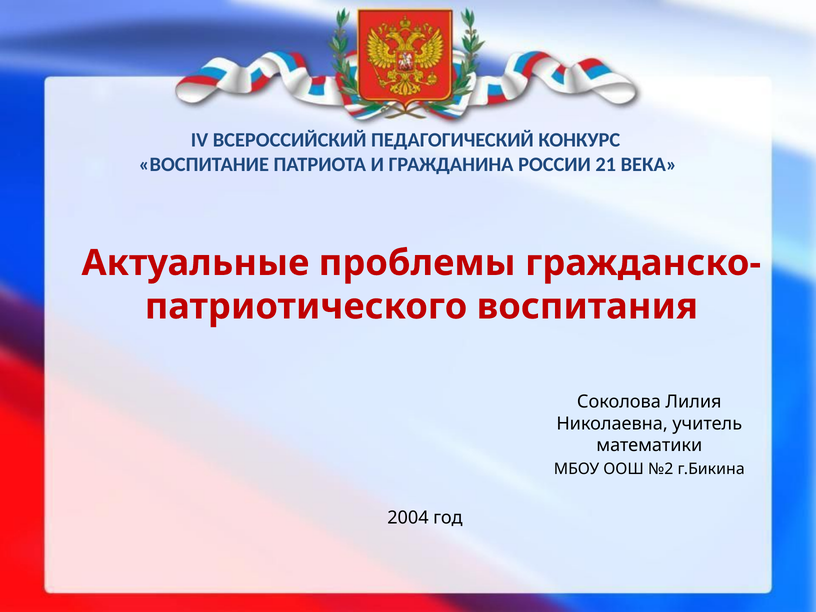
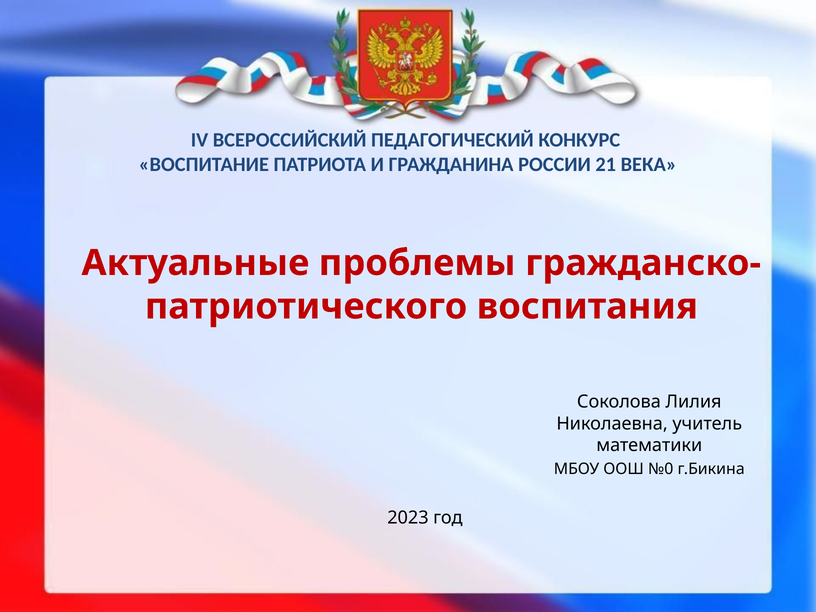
№2: №2 -> №0
2004: 2004 -> 2023
